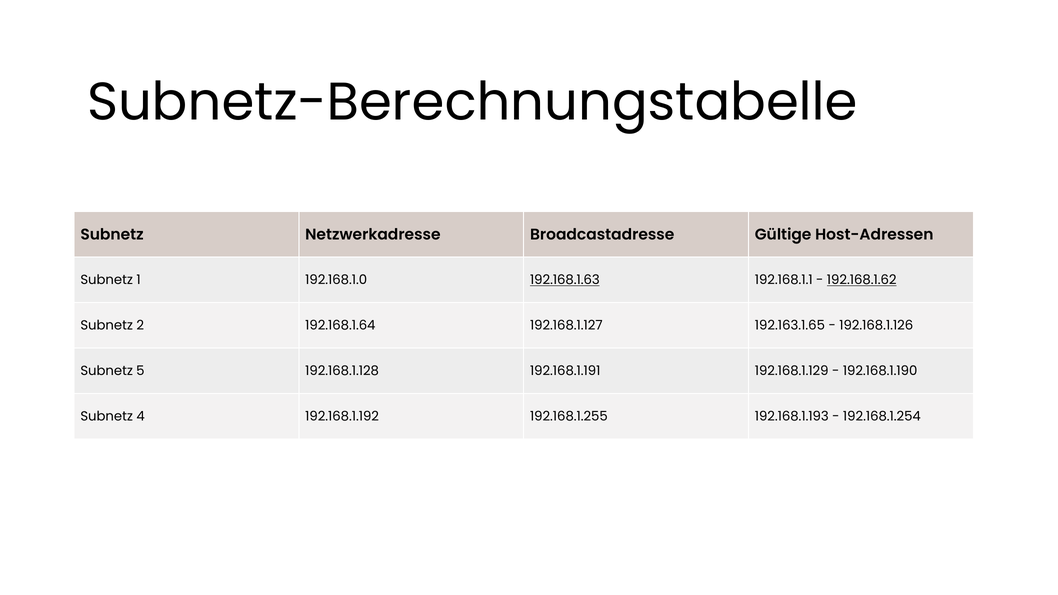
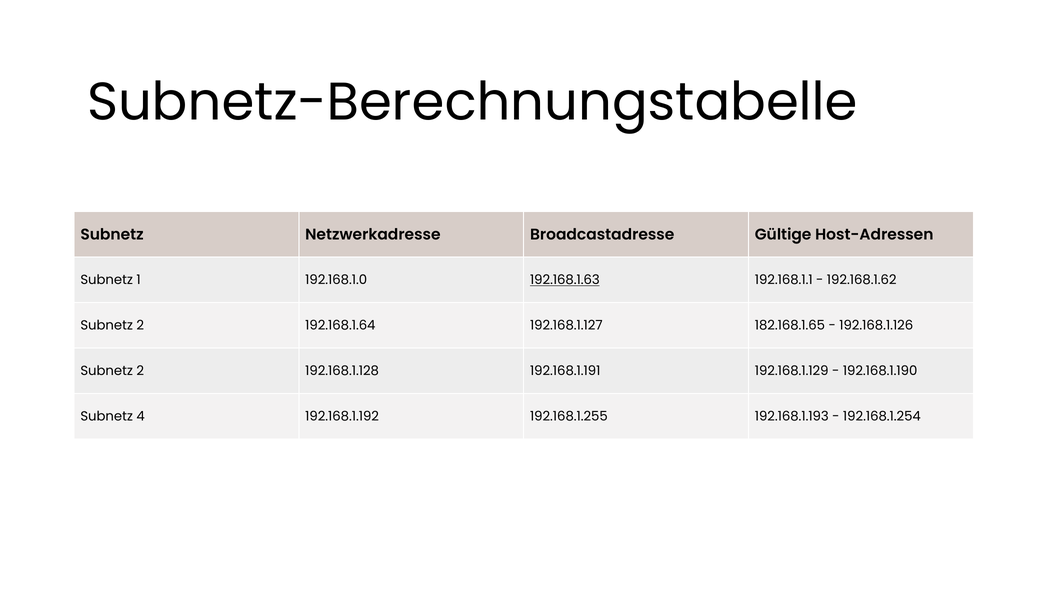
192.168.1.62 underline: present -> none
192.163.1.65: 192.163.1.65 -> 182.168.1.65
5 at (140, 371): 5 -> 2
